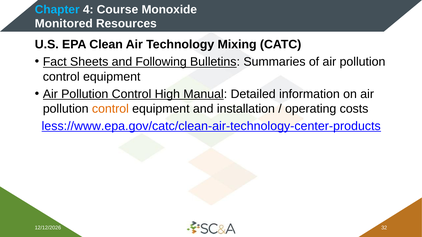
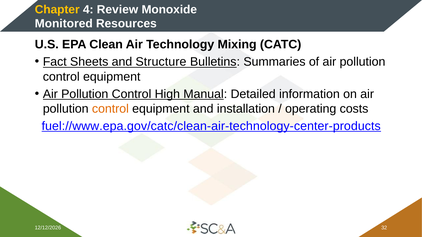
Chapter colour: light blue -> yellow
Course: Course -> Review
Following: Following -> Structure
less://www.epa.gov/catc/clean-air-technology-center-products: less://www.epa.gov/catc/clean-air-technology-center-products -> fuel://www.epa.gov/catc/clean-air-technology-center-products
